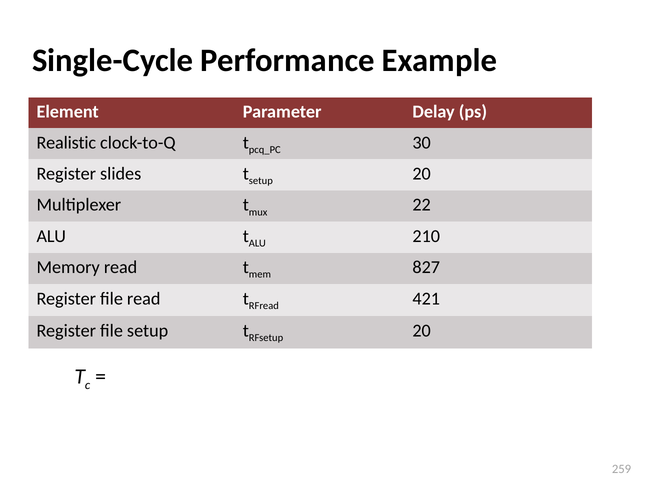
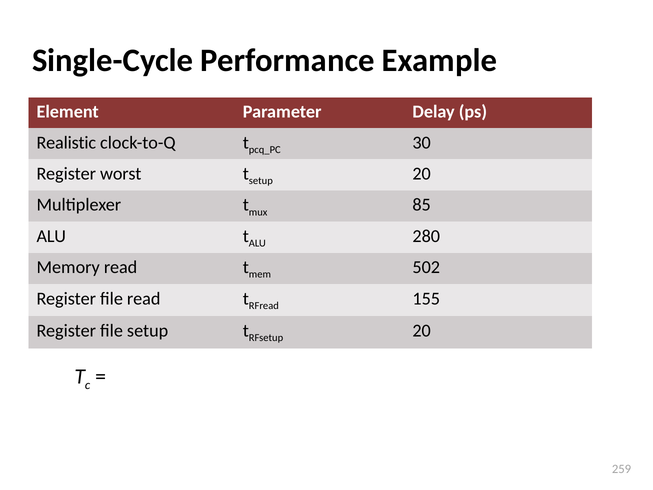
slides: slides -> worst
22: 22 -> 85
210: 210 -> 280
827: 827 -> 502
421: 421 -> 155
